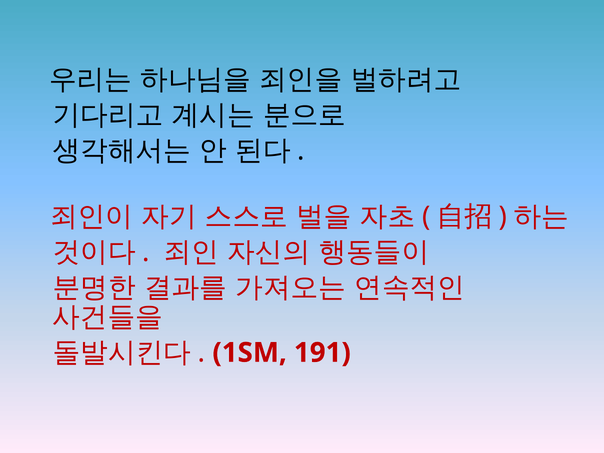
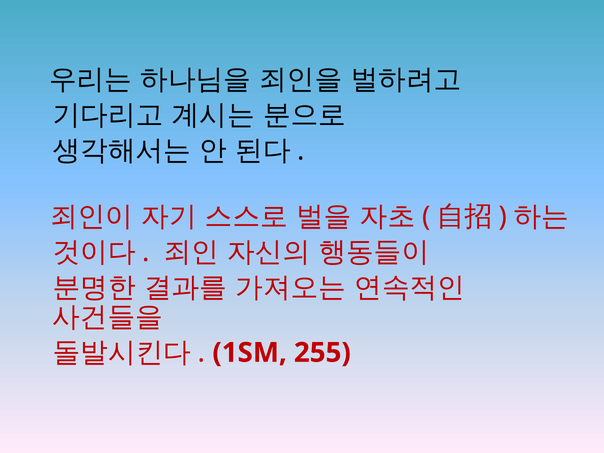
191: 191 -> 255
